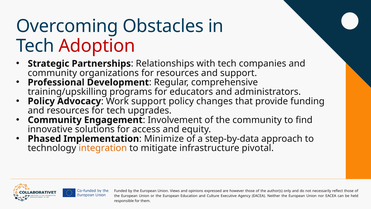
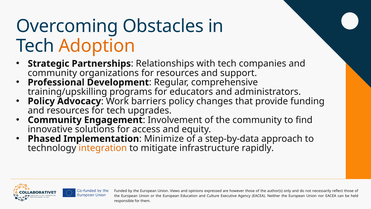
Adoption colour: red -> orange
Work support: support -> barriers
pivotal: pivotal -> rapidly
